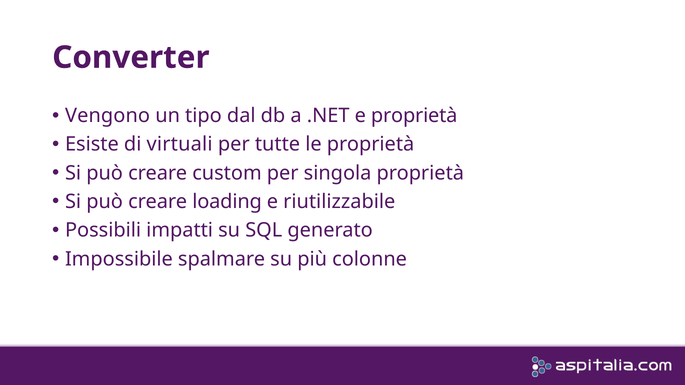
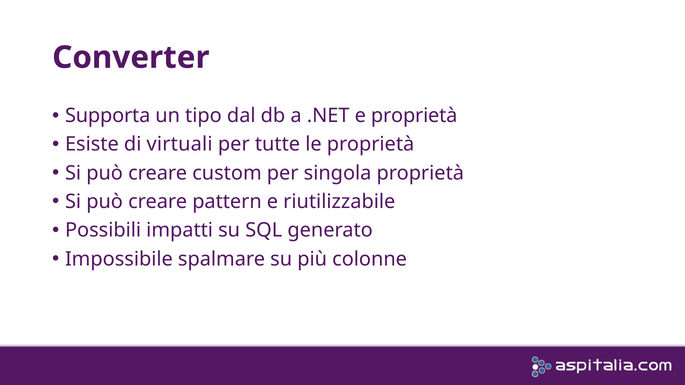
Vengono: Vengono -> Supporta
loading: loading -> pattern
